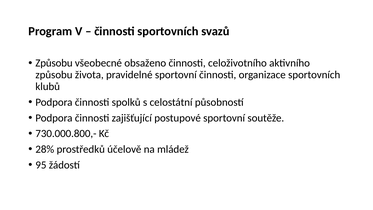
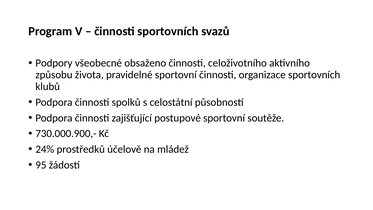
Způsobu at (54, 63): Způsobu -> Podpory
730.000.800,-: 730.000.800,- -> 730.000.900,-
28%: 28% -> 24%
